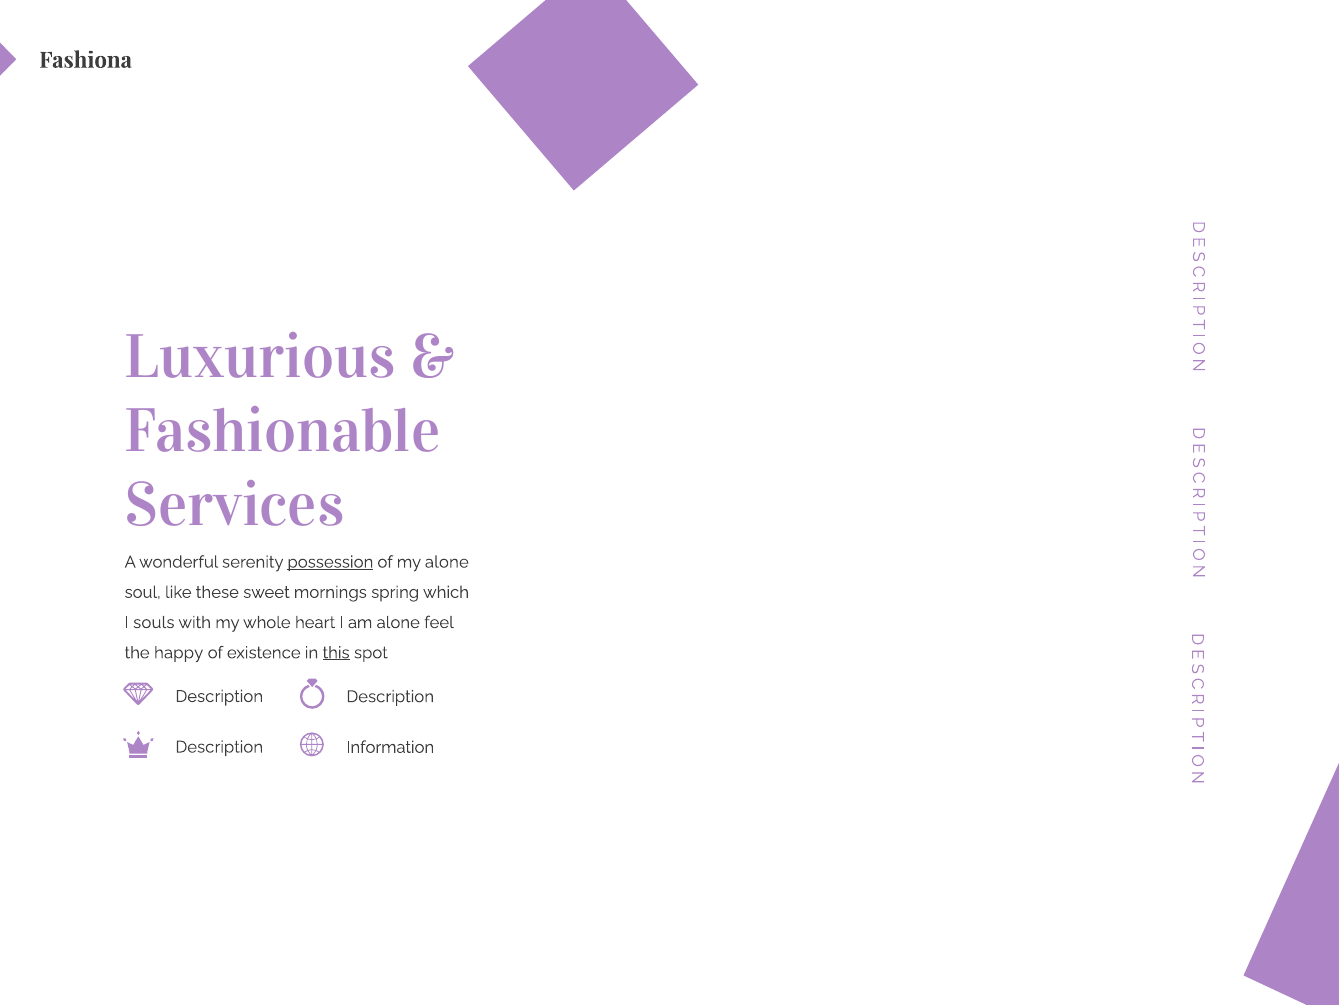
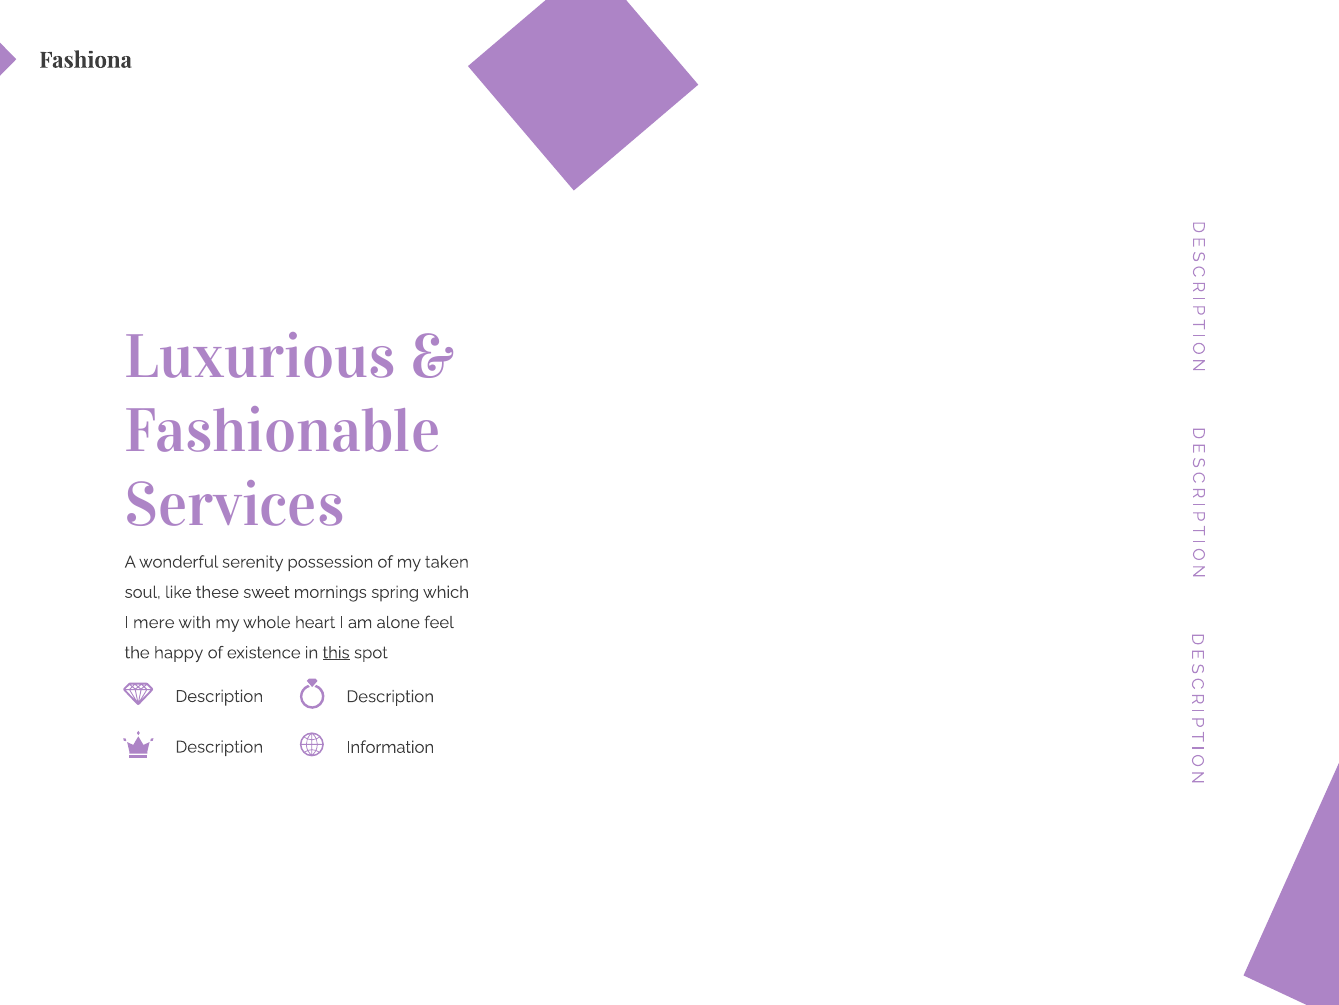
possession underline: present -> none
my alone: alone -> taken
souls: souls -> mere
